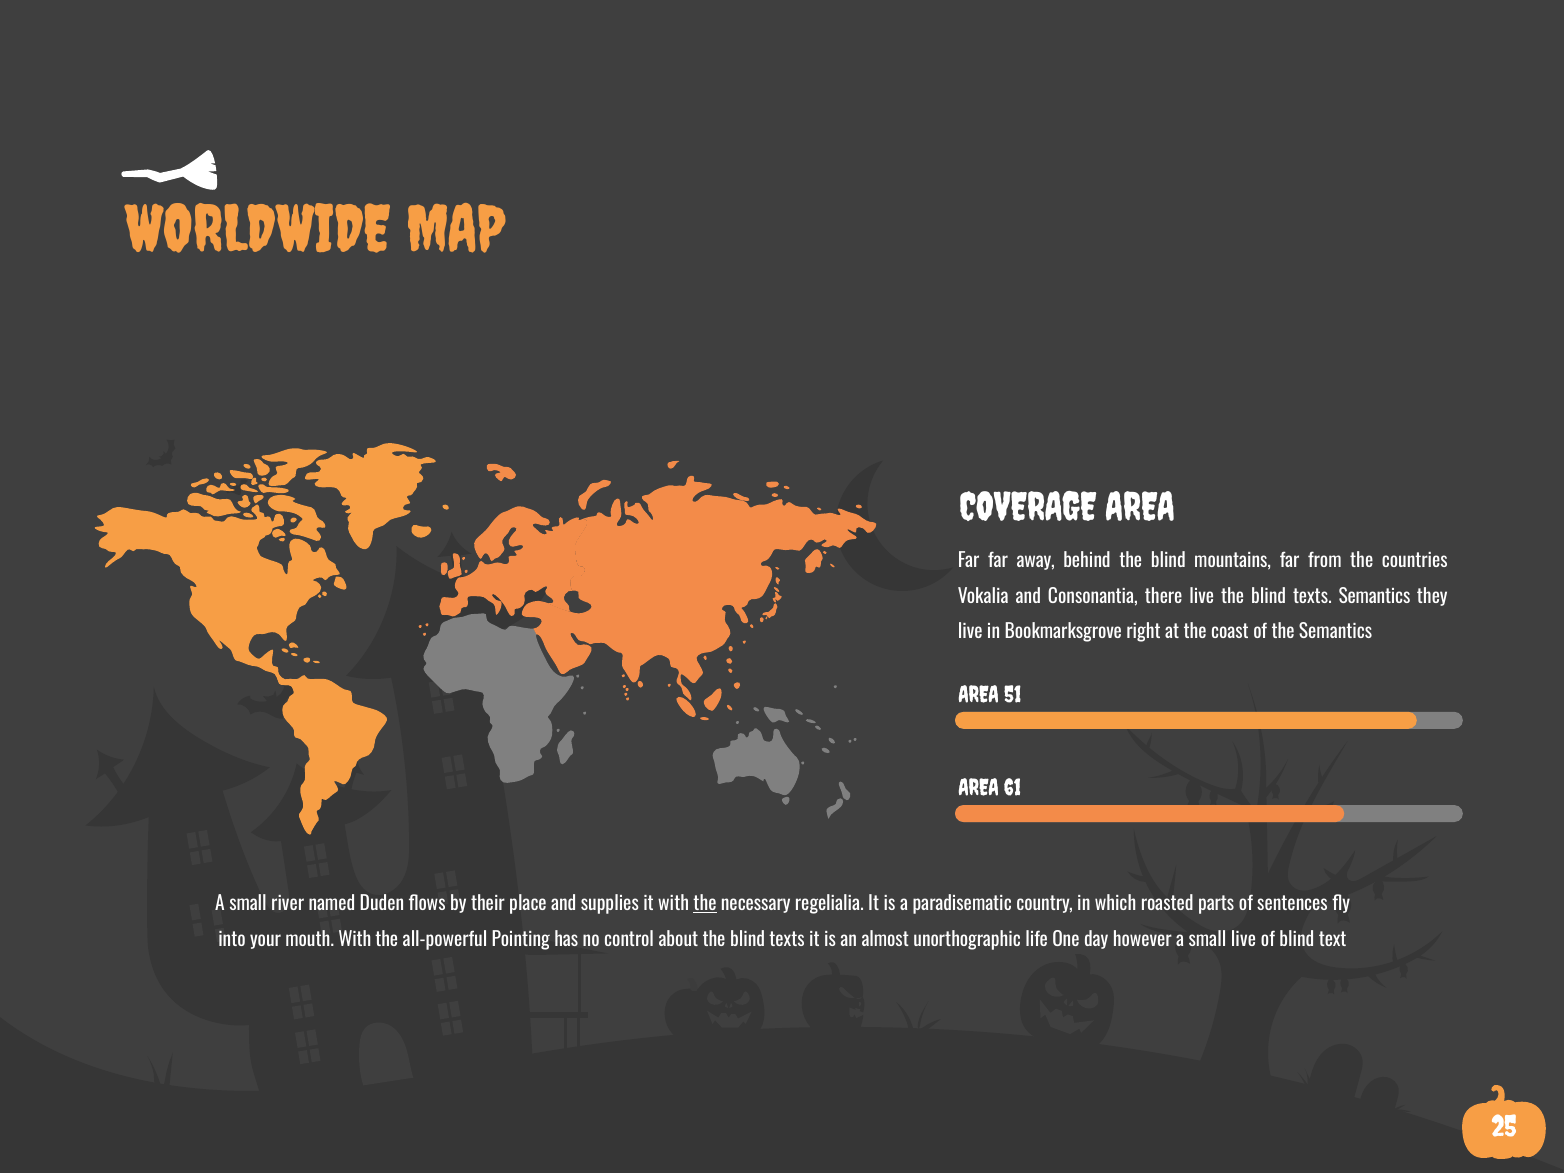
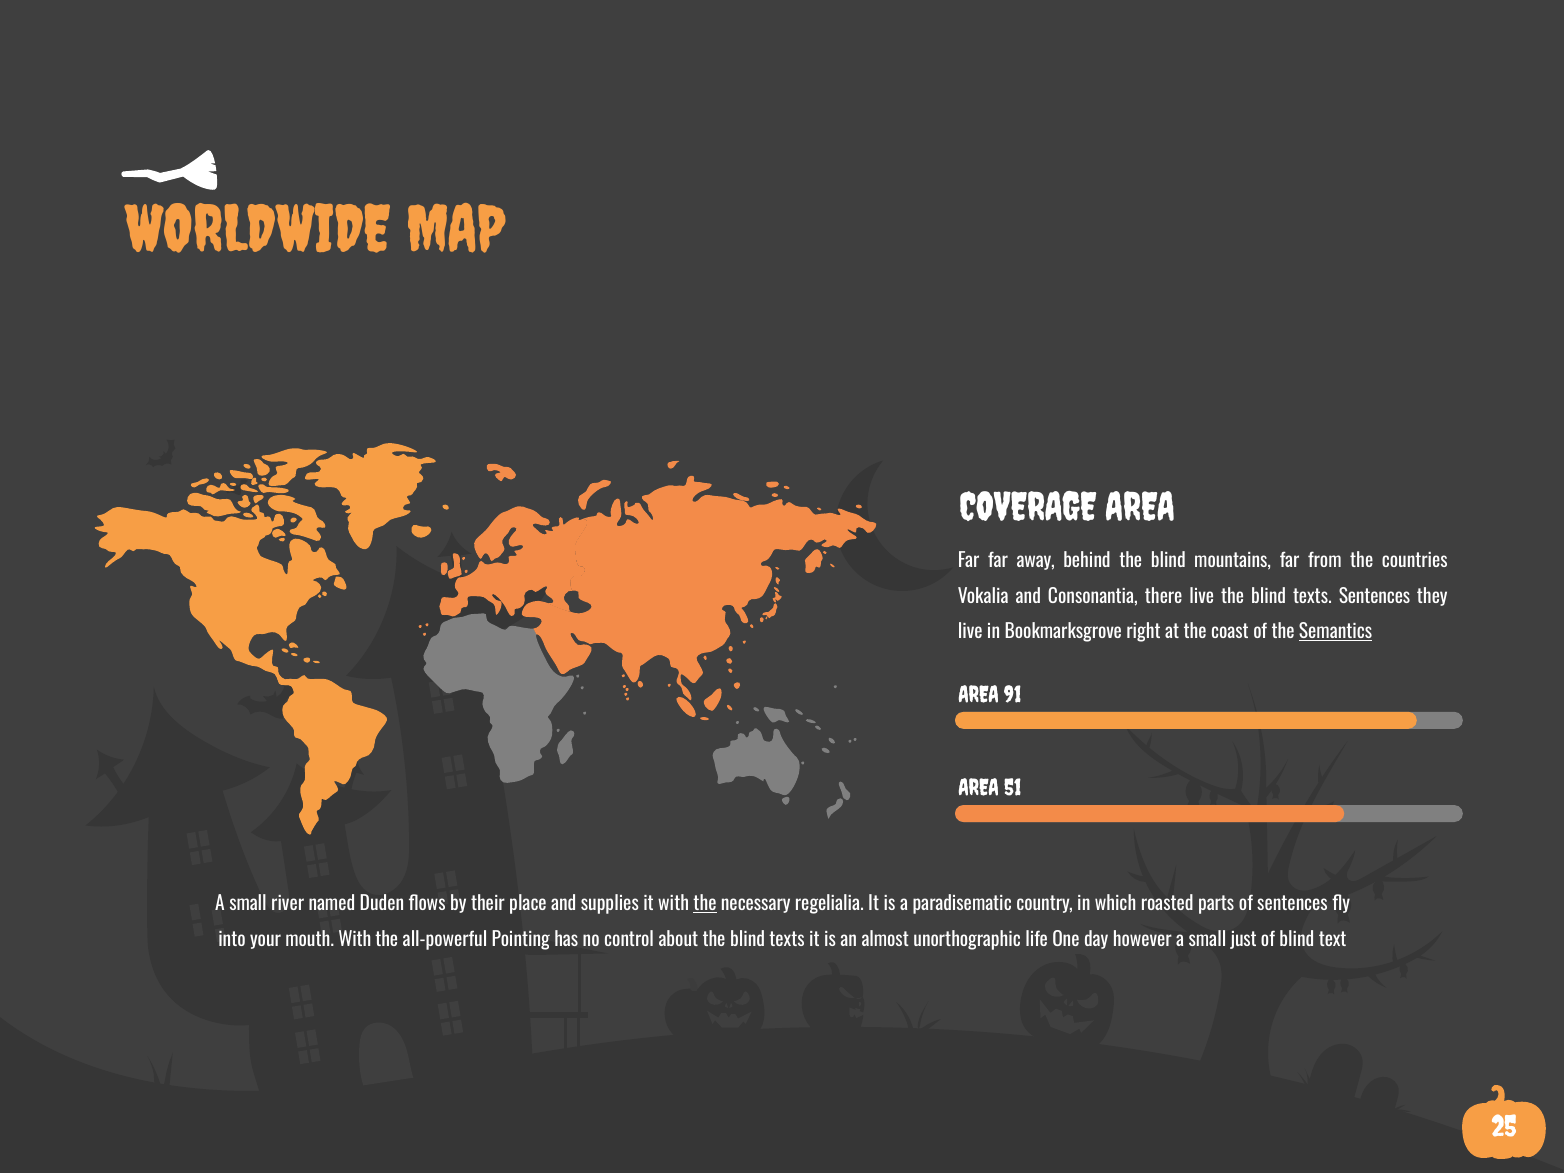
texts Semantics: Semantics -> Sentences
Semantics at (1336, 632) underline: none -> present
51: 51 -> 91
61: 61 -> 51
small live: live -> just
